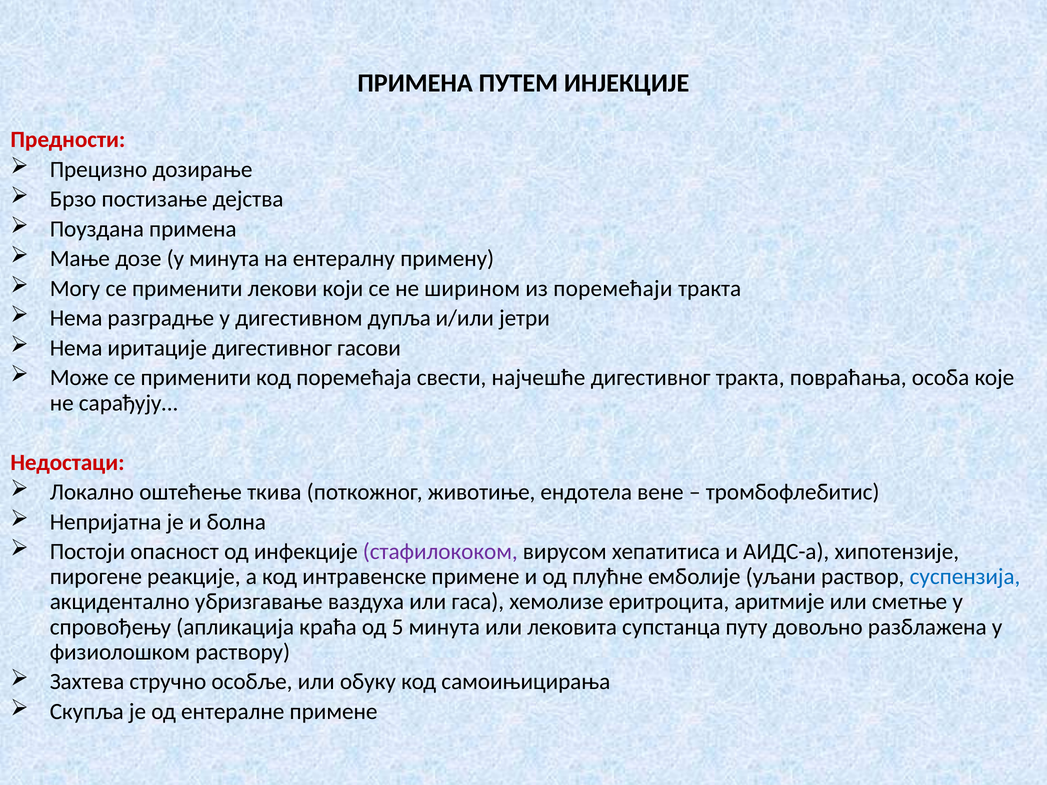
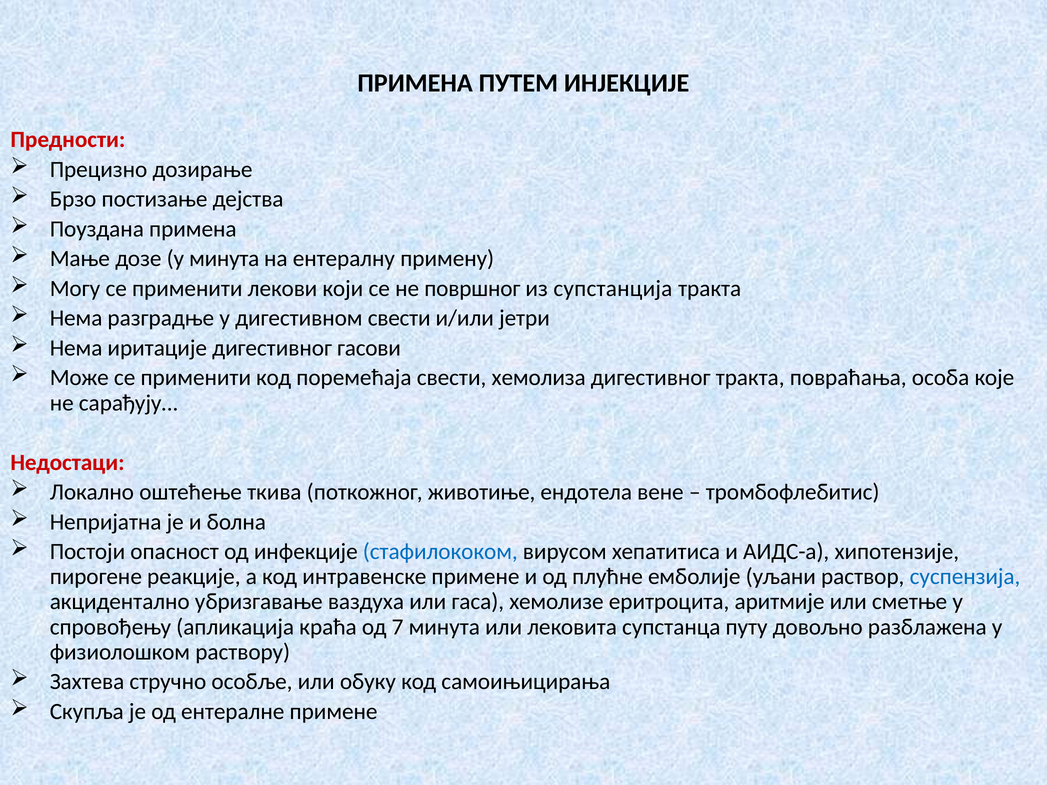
ширином: ширином -> површног
поремећаји: поремећаји -> супстанција
дигестивном дупља: дупља -> свести
најчешће: најчешће -> хемолиза
стафилококом colour: purple -> blue
5: 5 -> 7
